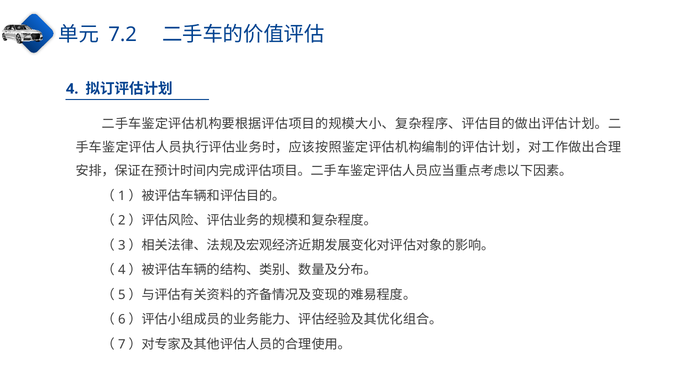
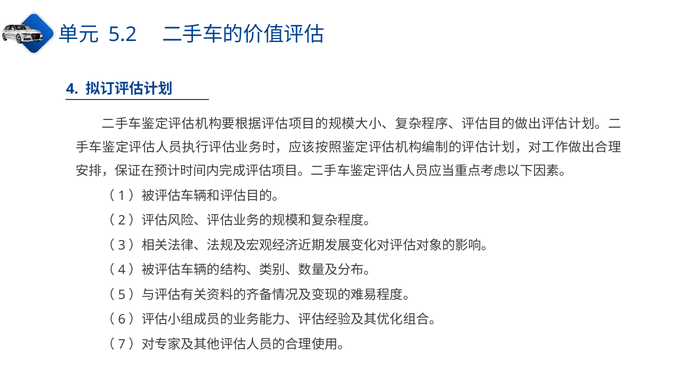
7.2: 7.2 -> 5.2
